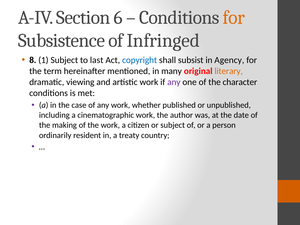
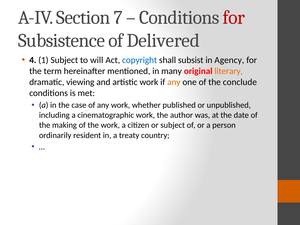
6: 6 -> 7
for at (234, 18) colour: orange -> red
Infringed: Infringed -> Delivered
8: 8 -> 4
last: last -> will
any at (174, 82) colour: purple -> orange
character: character -> conclude
